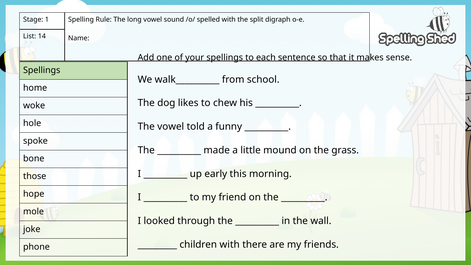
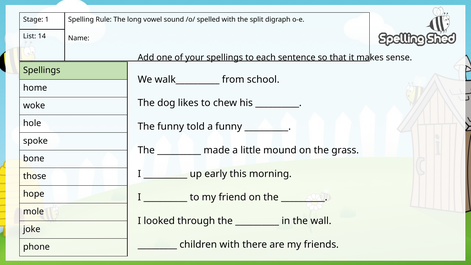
The vowel: vowel -> funny
